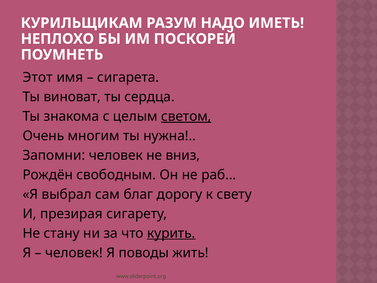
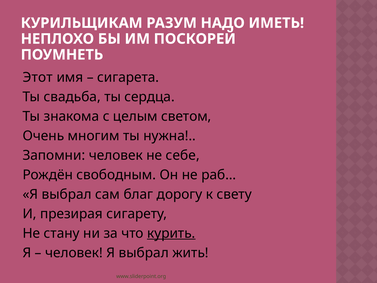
виноват: виноват -> свадьба
светом underline: present -> none
вниз: вниз -> себе
человек Я поводы: поводы -> выбрал
